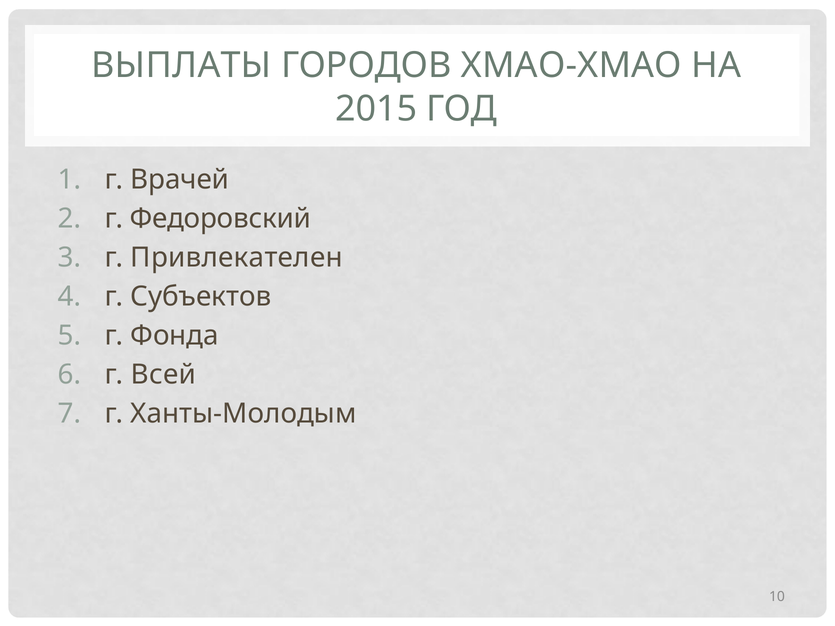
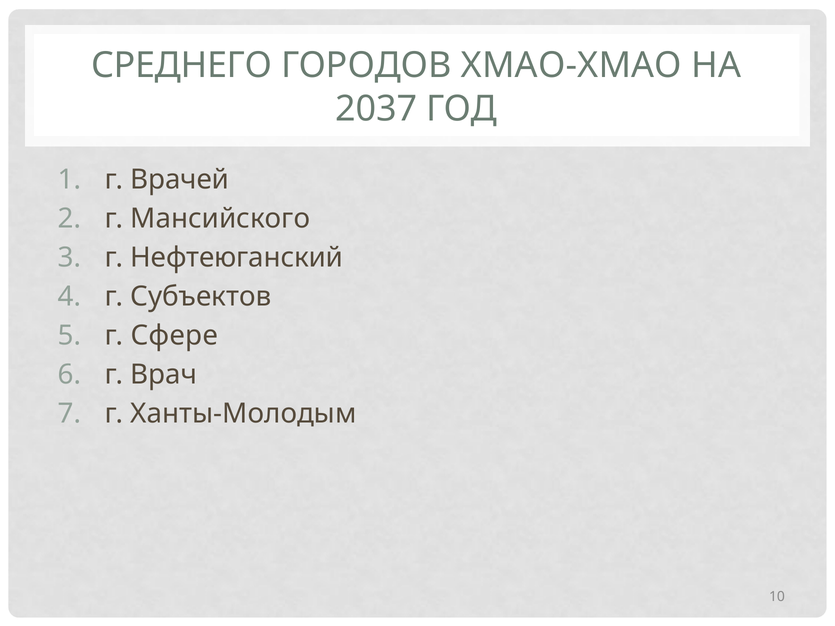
ВЫПЛАТЫ: ВЫПЛАТЫ -> СРЕДНЕГО
2015: 2015 -> 2037
Федоровский: Федоровский -> Мансийского
Привлекателен: Привлекателен -> Нефтеюганский
Фонда: Фонда -> Сфере
Всей: Всей -> Врач
